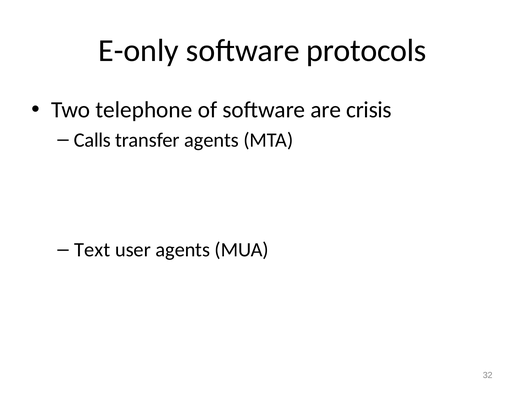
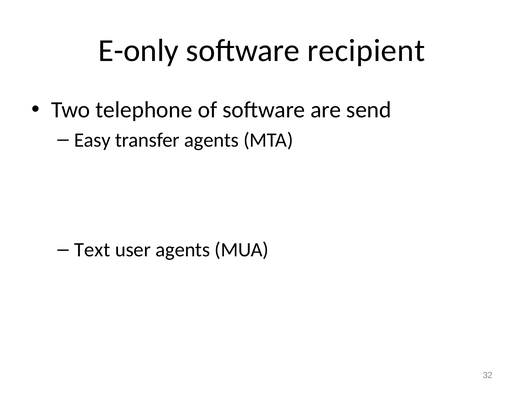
protocols: protocols -> recipient
crisis: crisis -> send
Calls: Calls -> Easy
